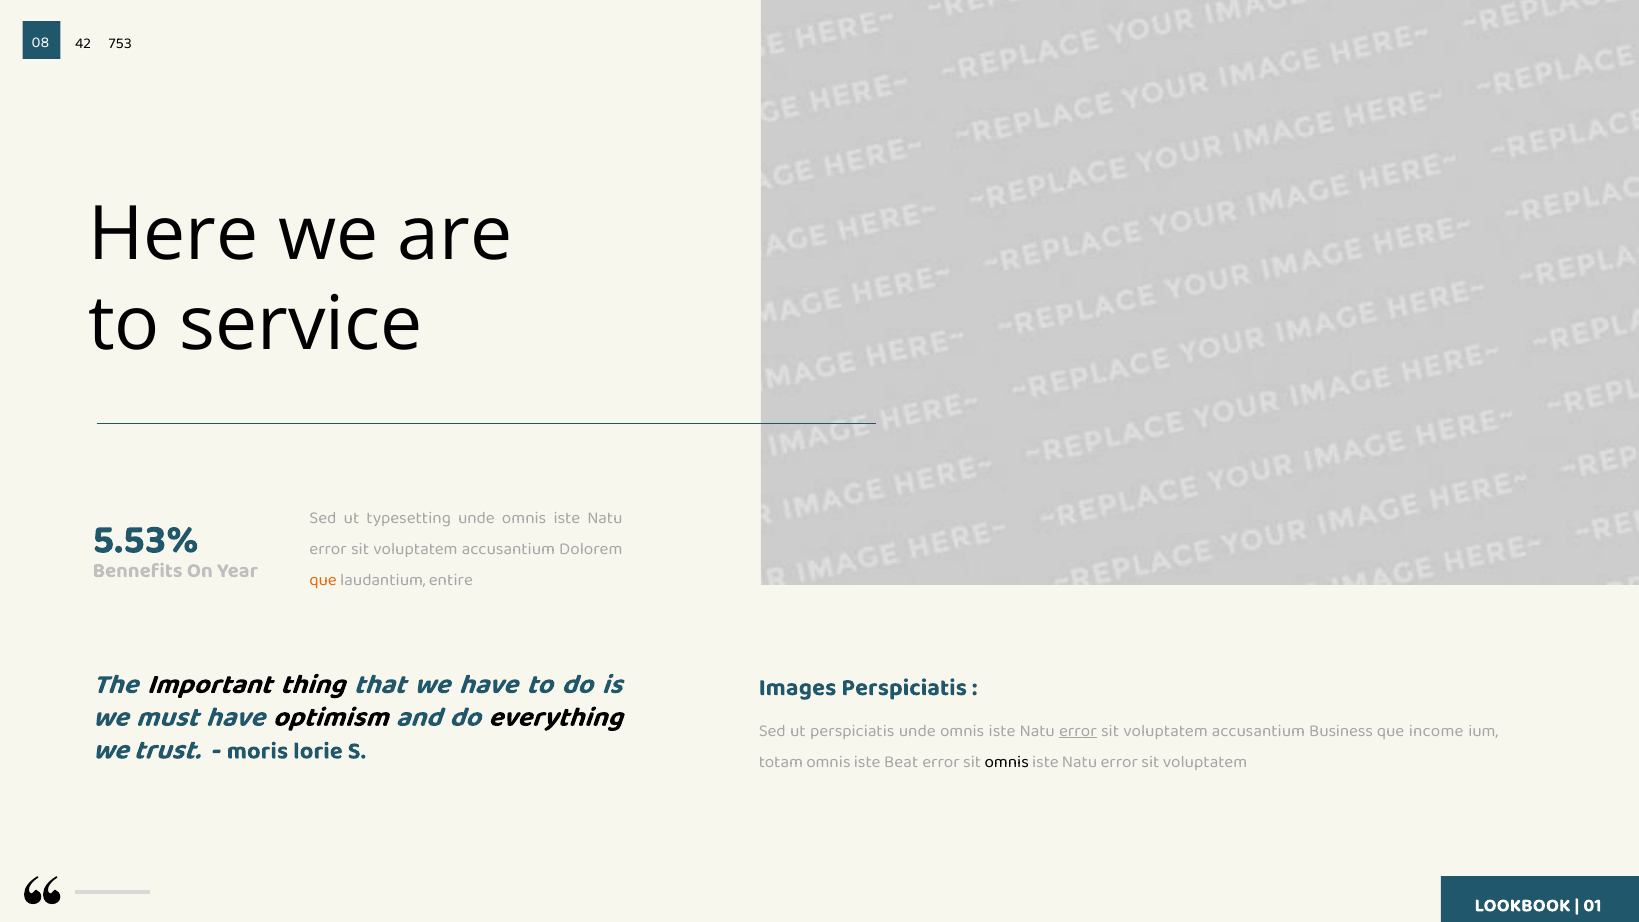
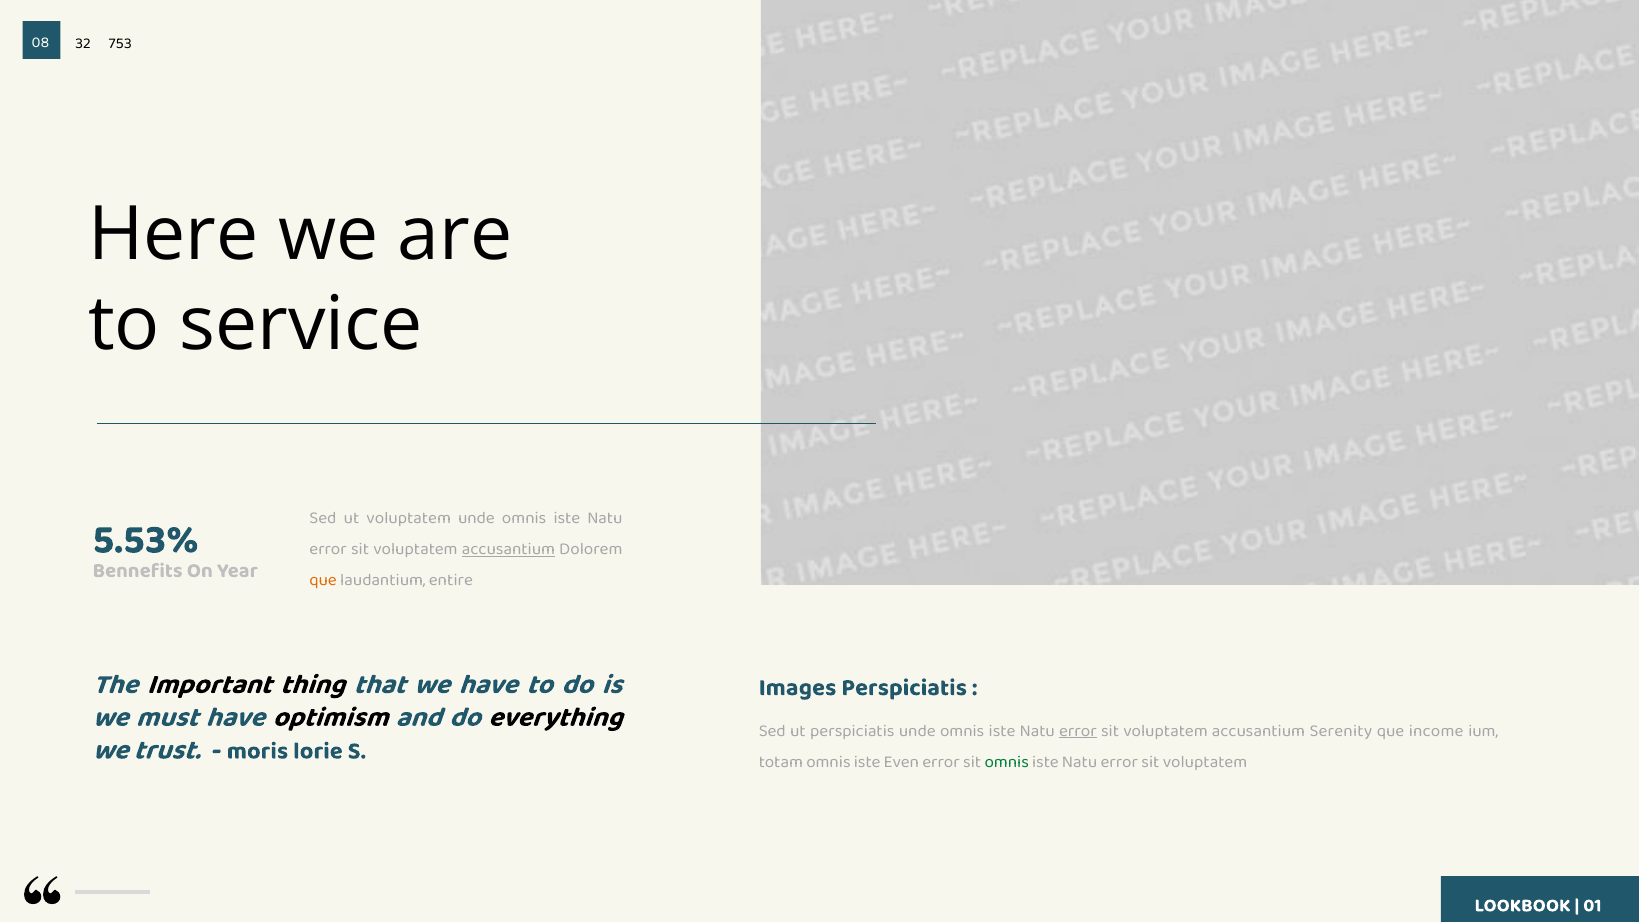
42: 42 -> 32
ut typesetting: typesetting -> voluptatem
accusantium at (508, 549) underline: none -> present
Business: Business -> Serenity
Beat: Beat -> Even
omnis at (1007, 761) colour: black -> green
